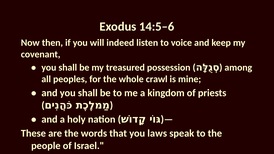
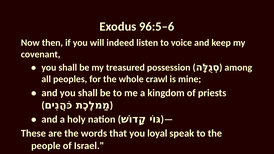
14:5–6: 14:5–6 -> 96:5–6
laws: laws -> loyal
